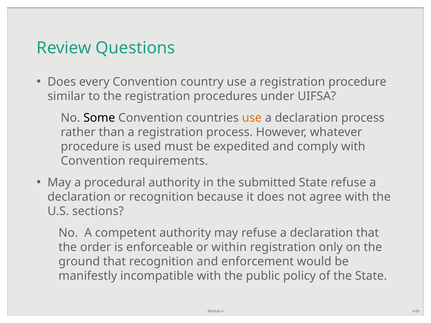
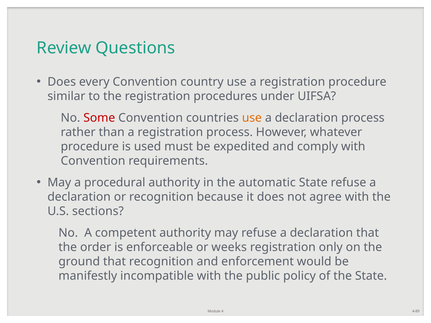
Some colour: black -> red
submitted: submitted -> automatic
within: within -> weeks
